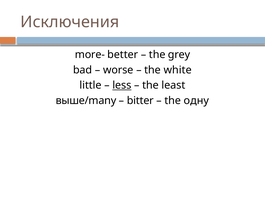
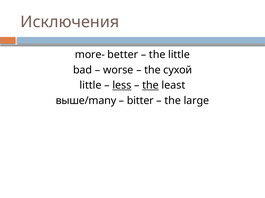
the grey: grey -> little
white: white -> сухой
the at (151, 86) underline: none -> present
одну: одну -> large
